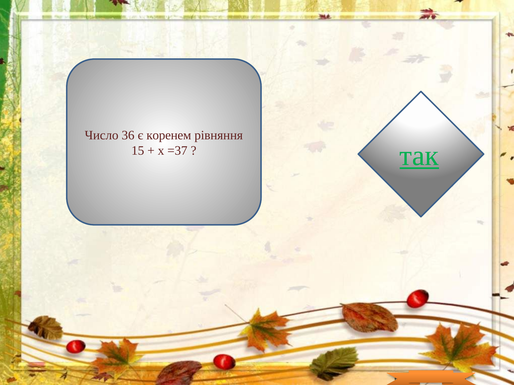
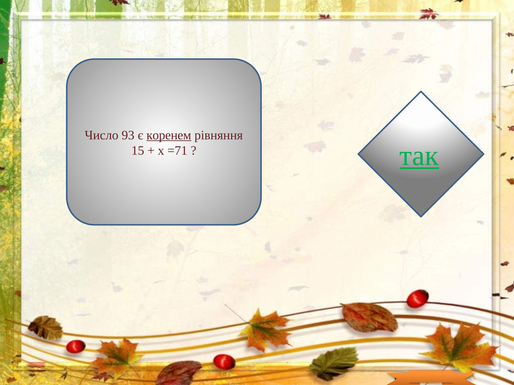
36: 36 -> 93
коренем underline: none -> present
=37: =37 -> =71
